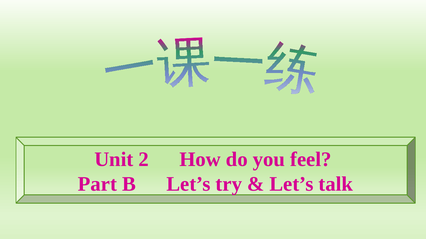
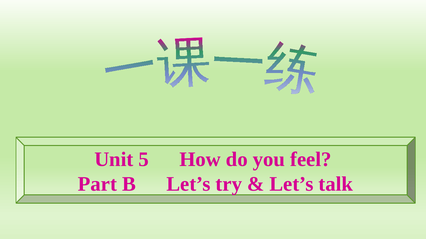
2: 2 -> 5
